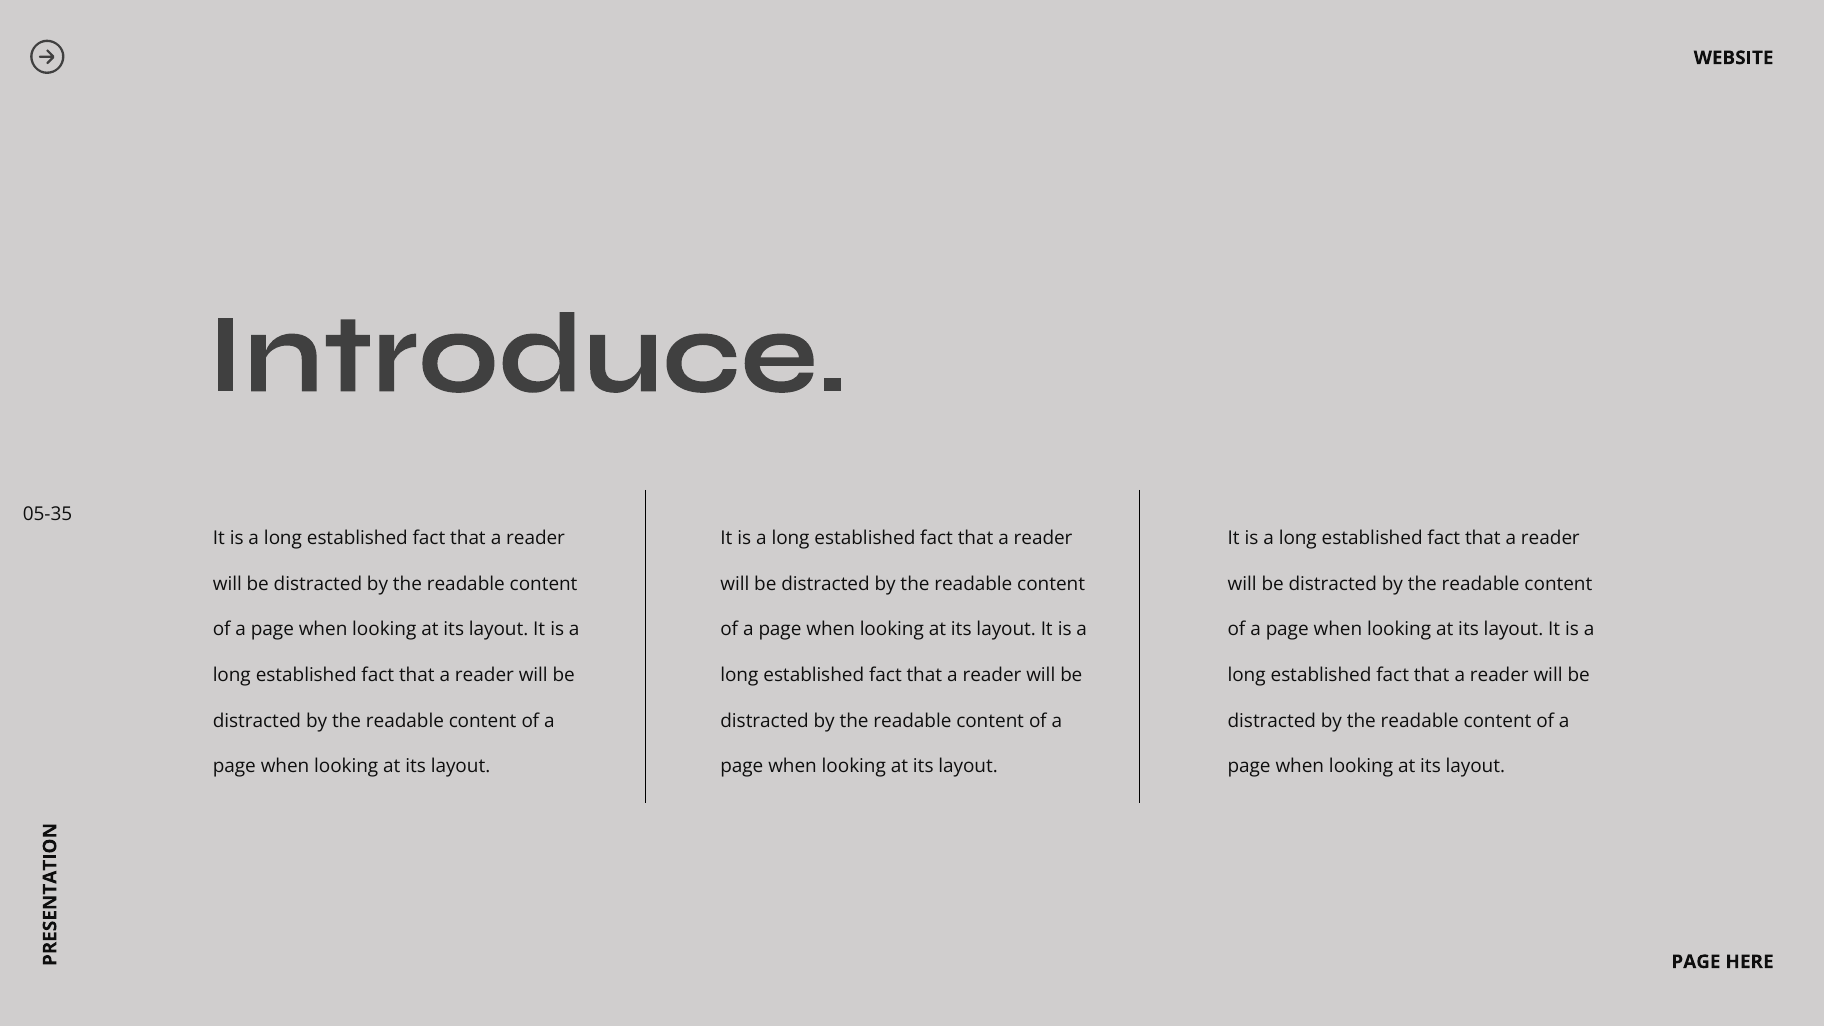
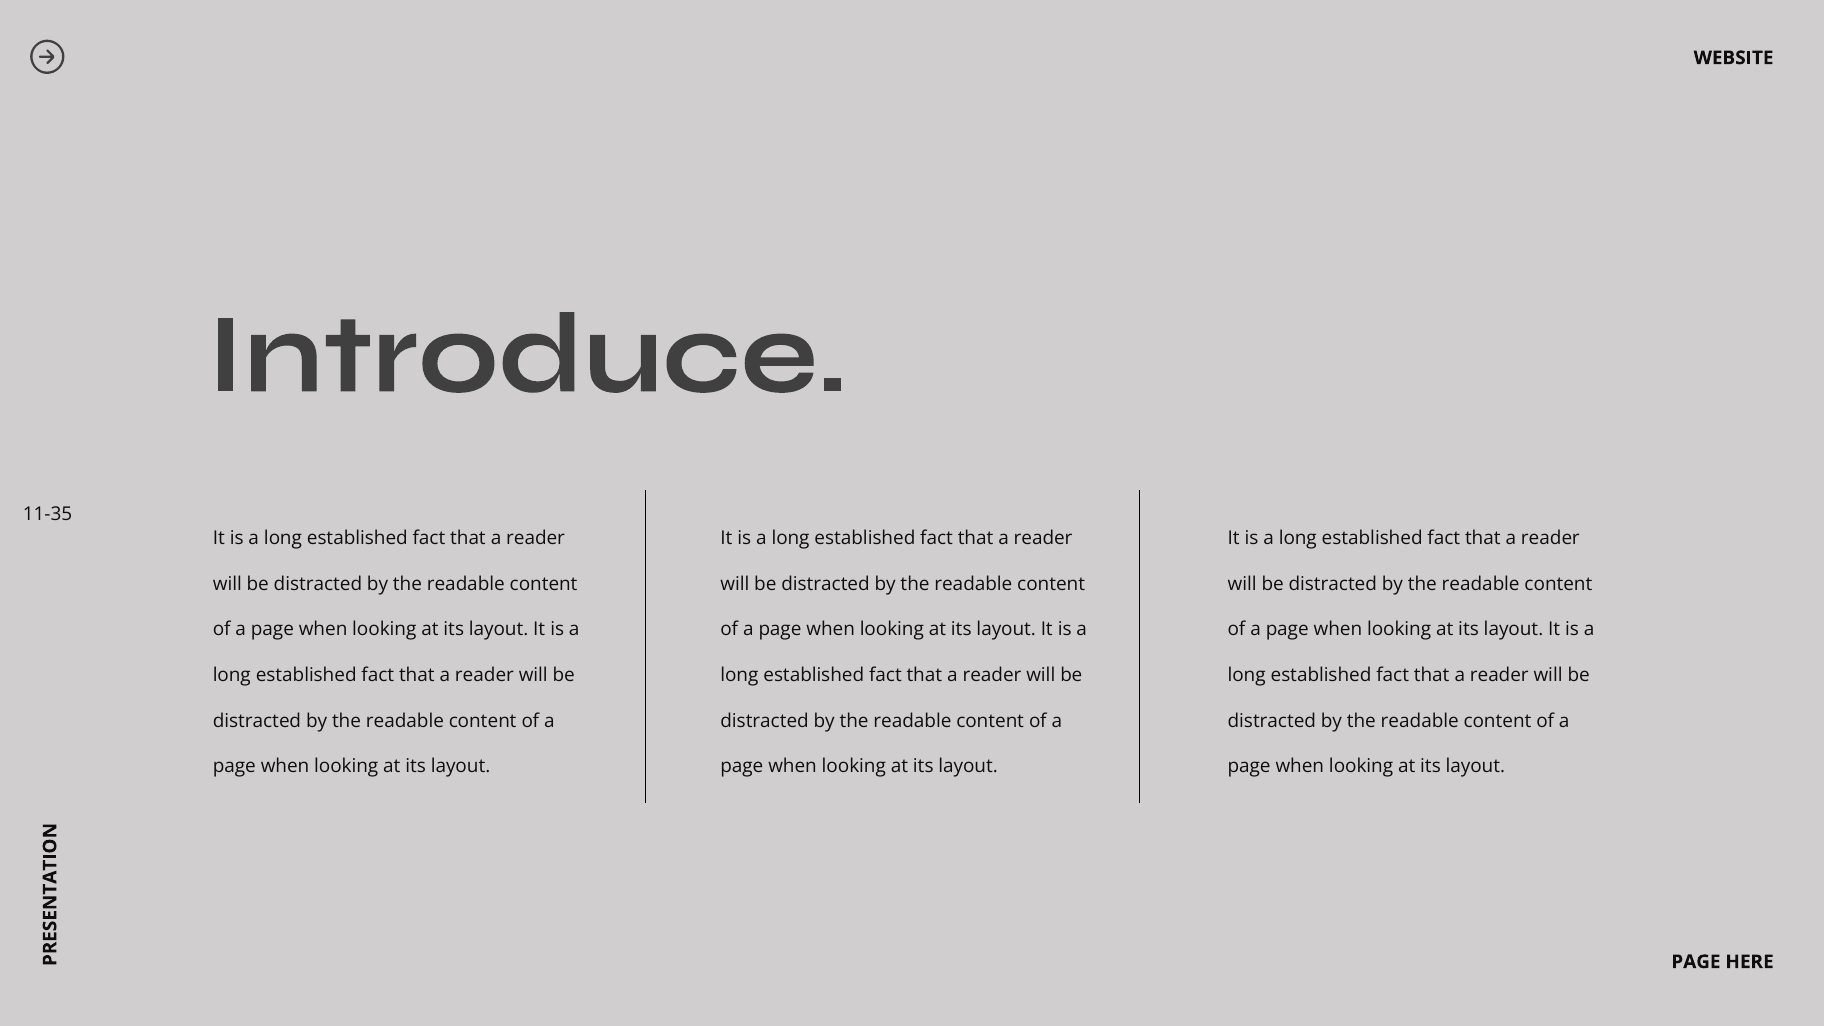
05-35: 05-35 -> 11-35
